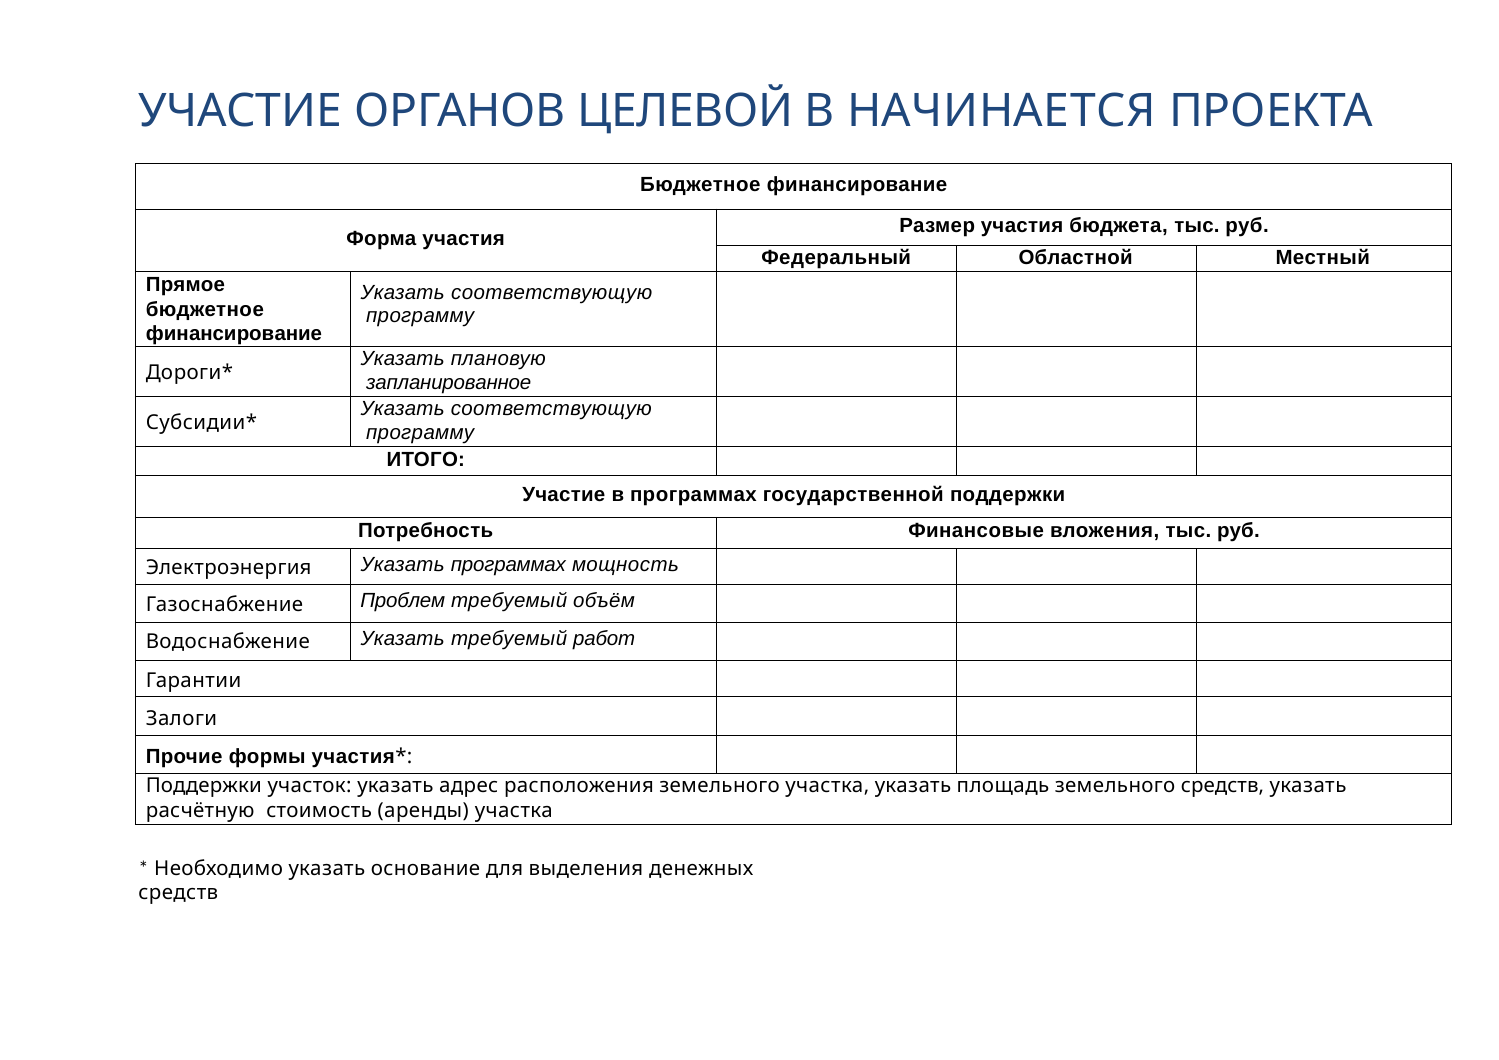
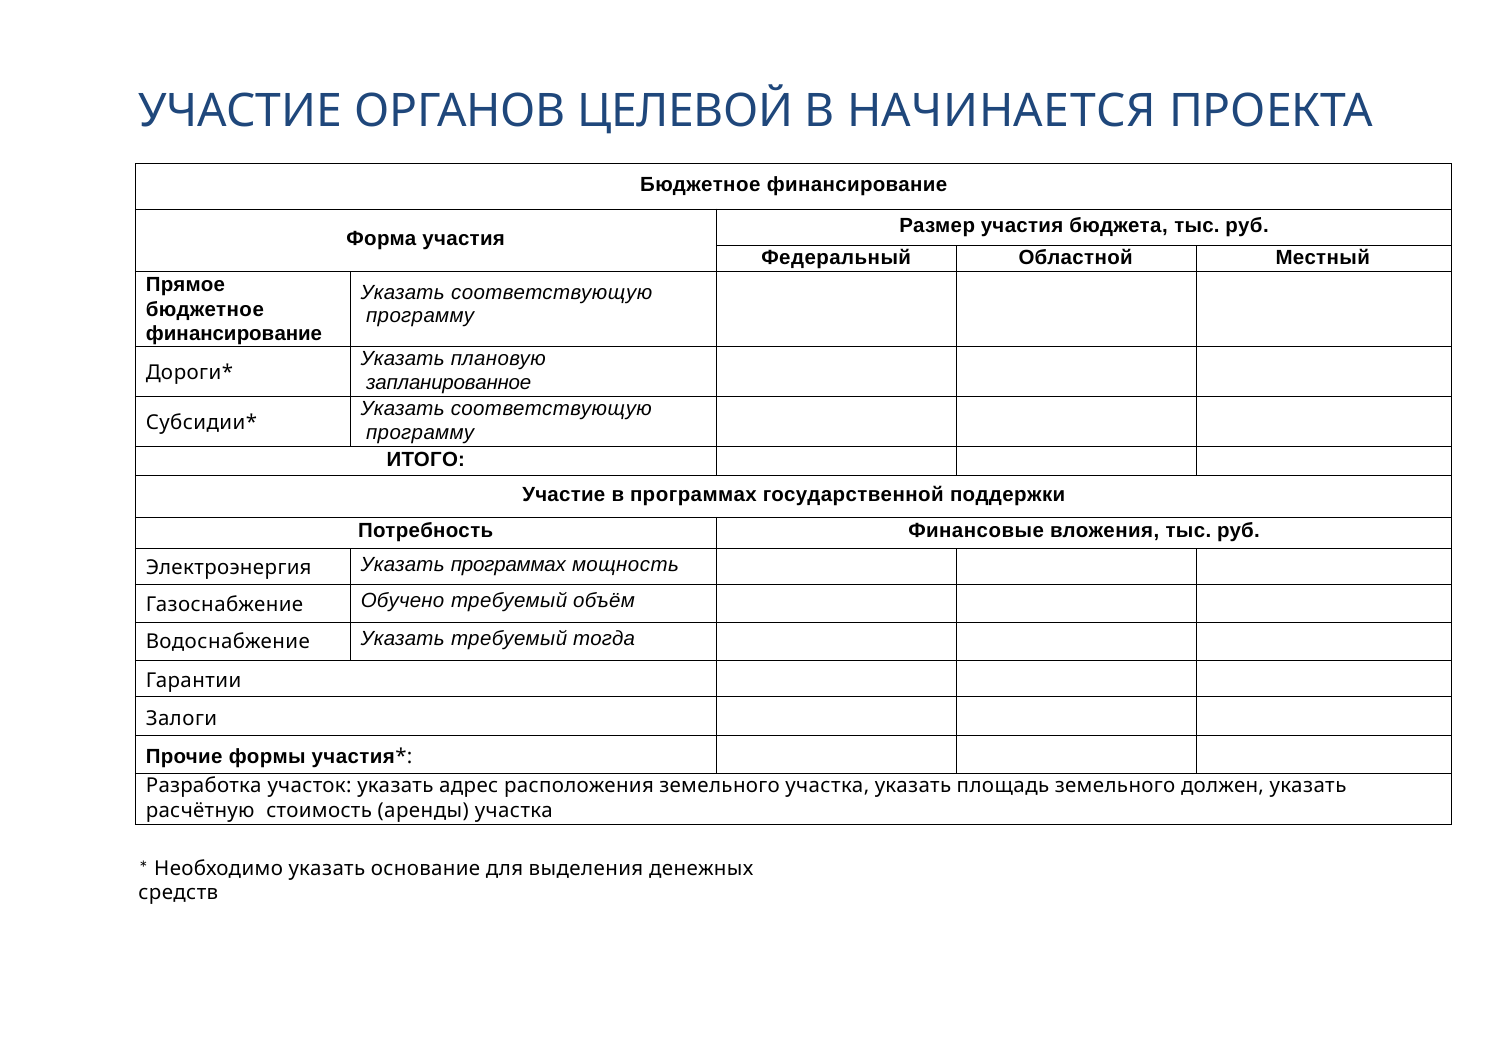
Проблем: Проблем -> Обучено
работ: работ -> тогда
Поддержки at (204, 786): Поддержки -> Разработка
земельного средств: средств -> должен
